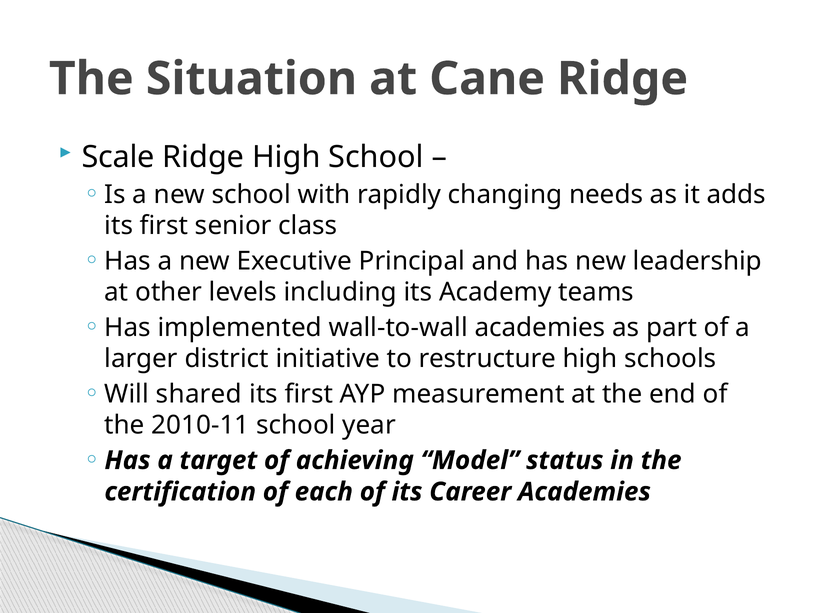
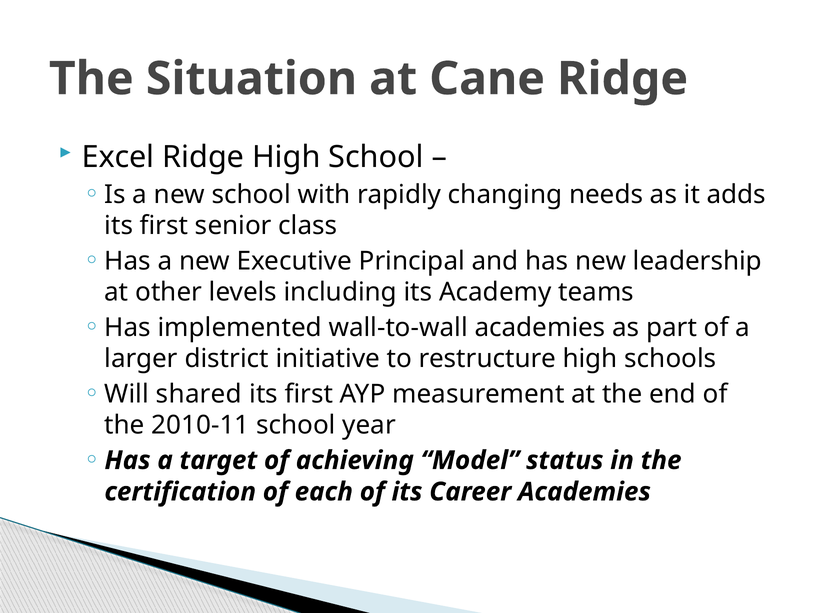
Scale: Scale -> Excel
